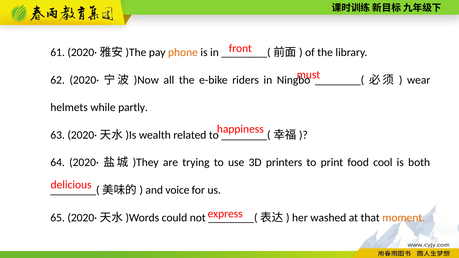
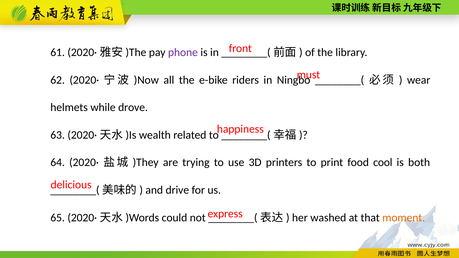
phone colour: orange -> purple
partly: partly -> drove
voice: voice -> drive
